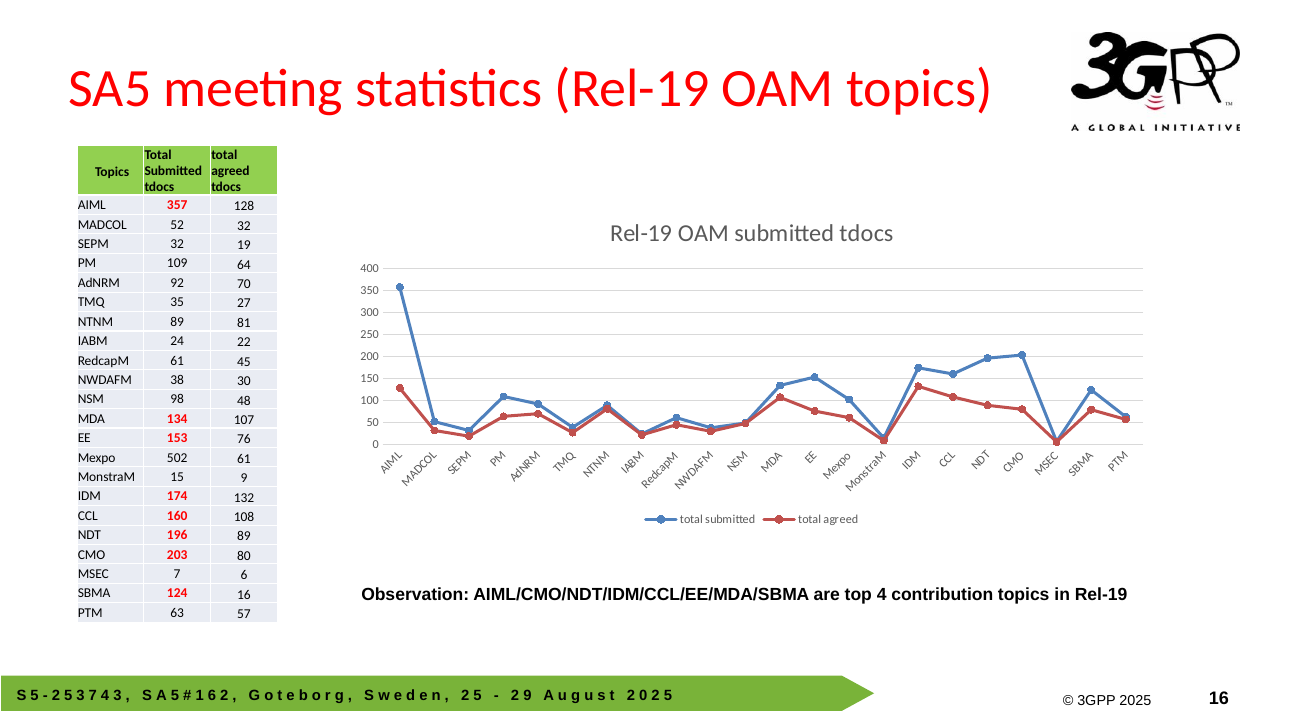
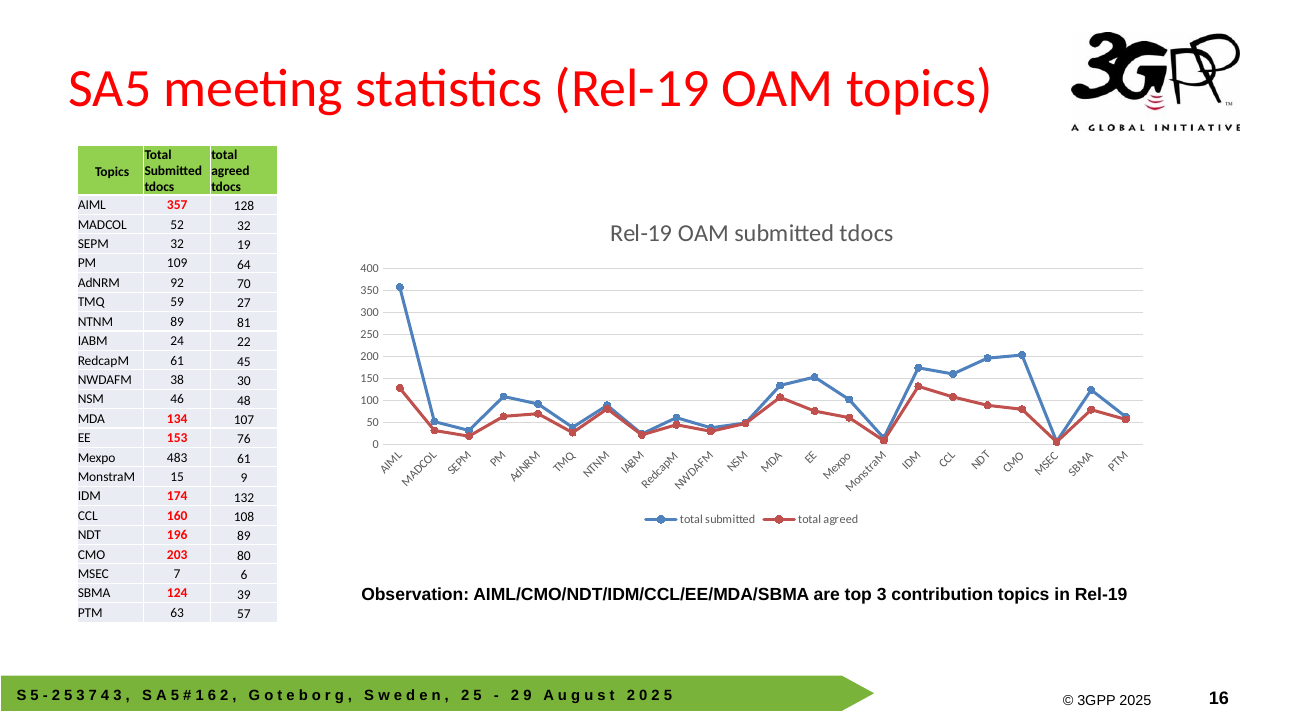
35: 35 -> 59
98: 98 -> 46
502: 502 -> 483
top 4: 4 -> 3
124 16: 16 -> 39
